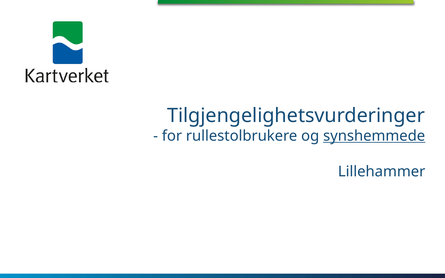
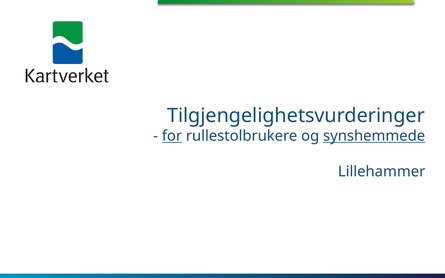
for underline: none -> present
